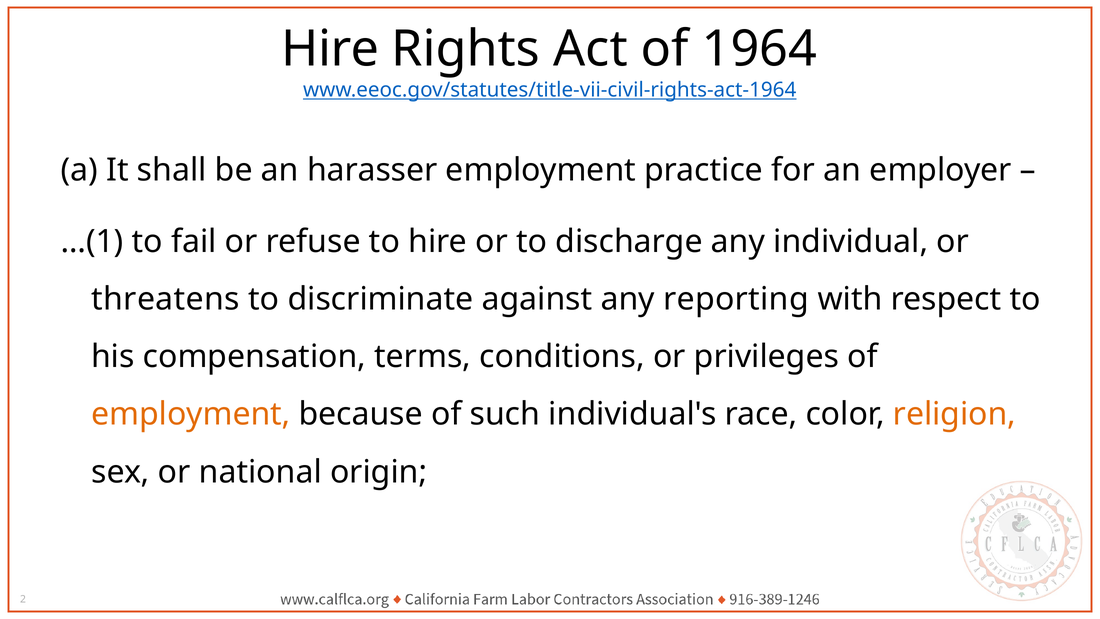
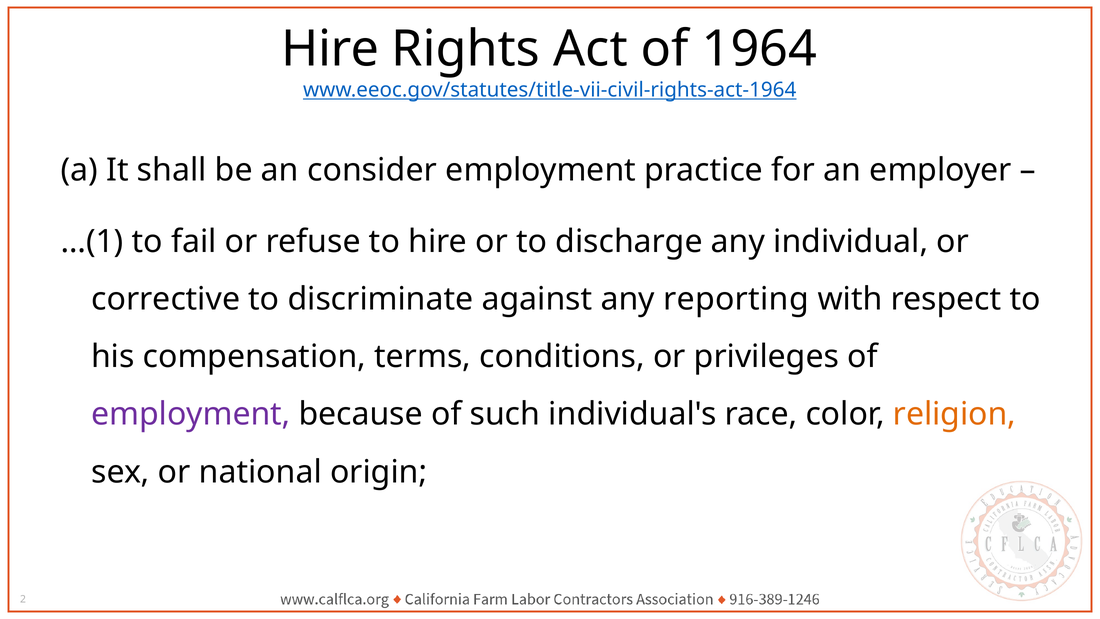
harasser: harasser -> consider
threatens: threatens -> corrective
employment at (191, 414) colour: orange -> purple
